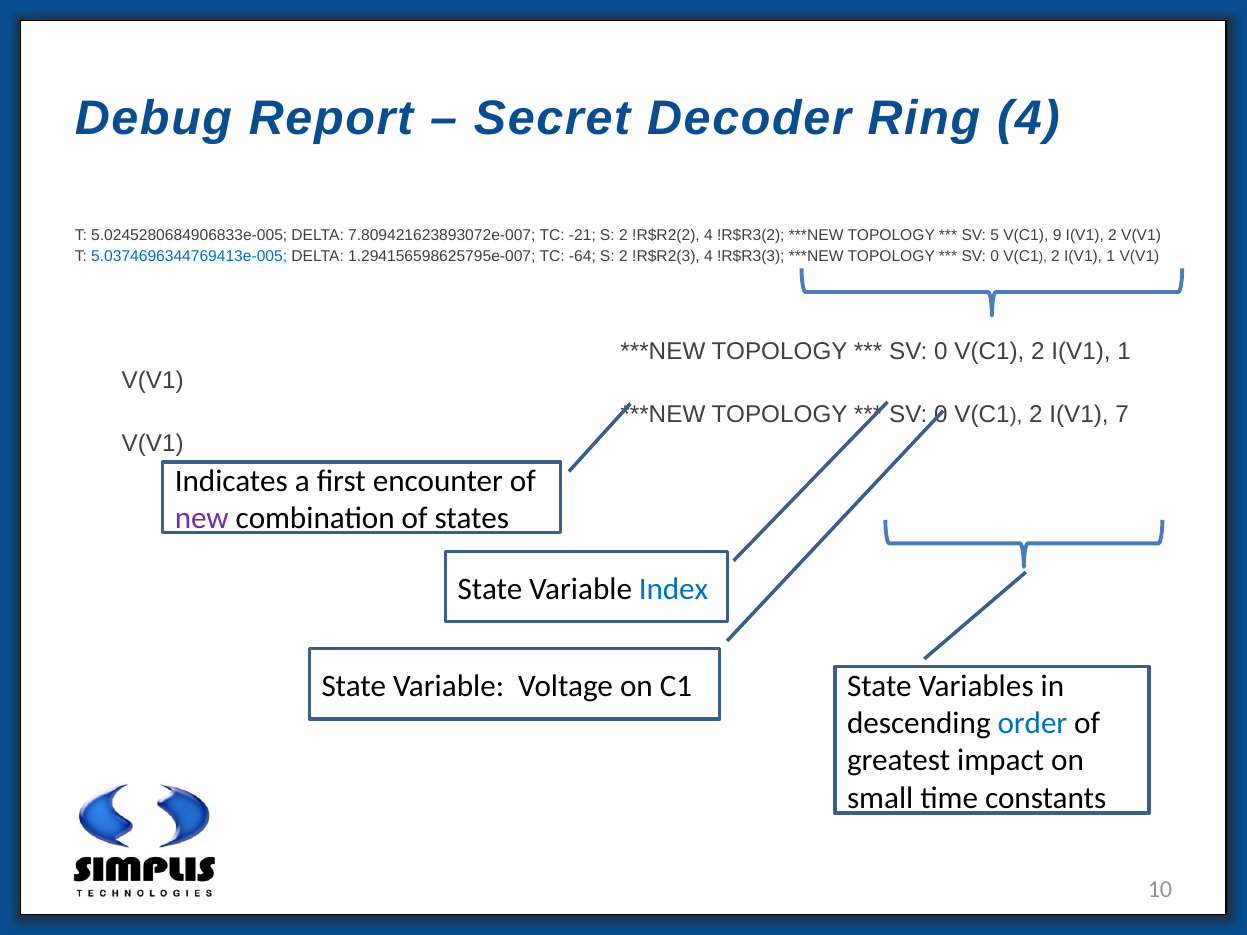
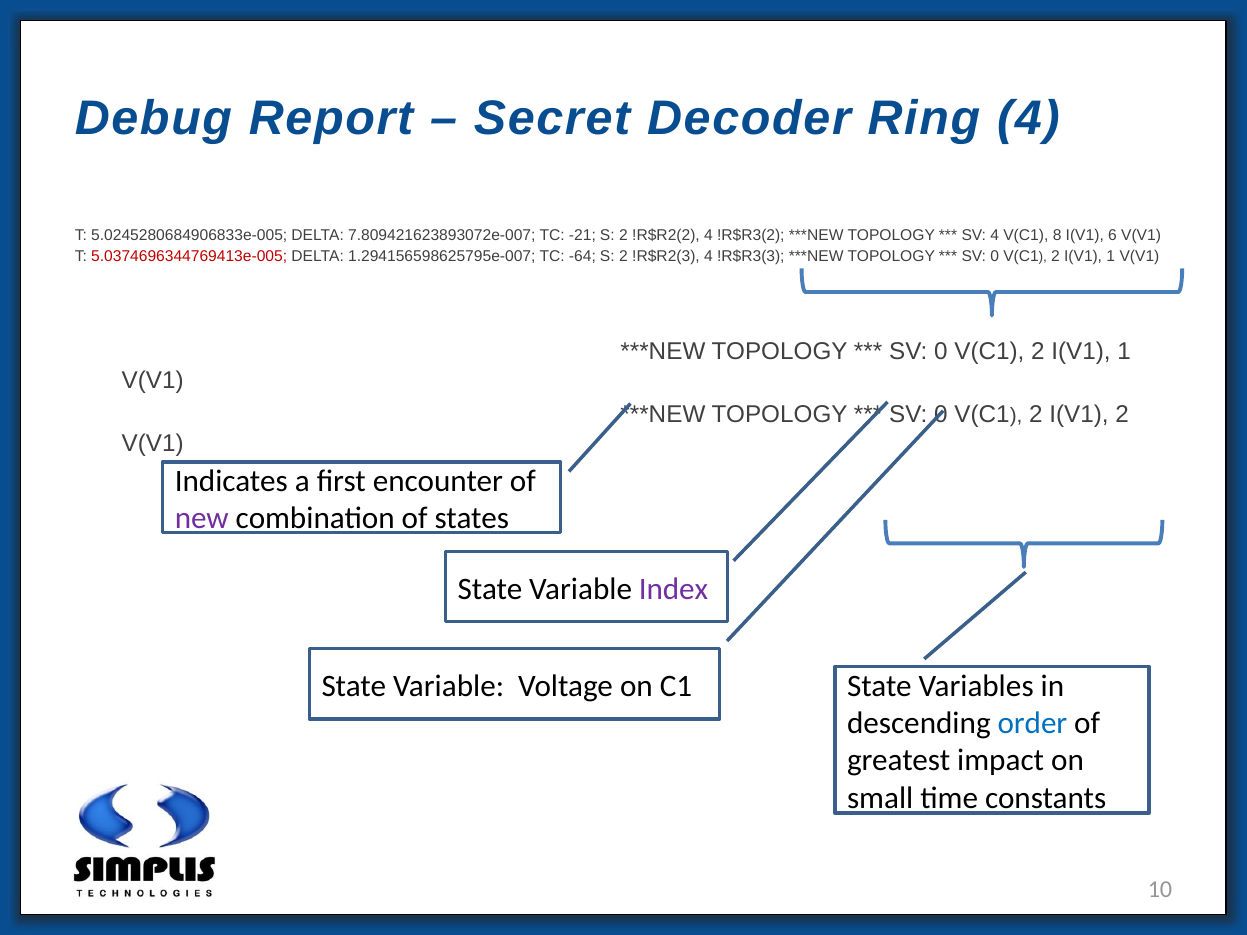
SV 5: 5 -> 4
9: 9 -> 8
I(V1 2: 2 -> 6
5.0374696344769413e-005 colour: blue -> red
I(V1 7: 7 -> 2
Index colour: blue -> purple
